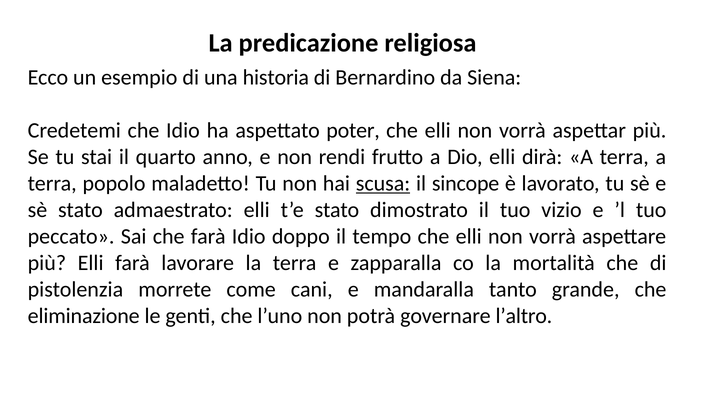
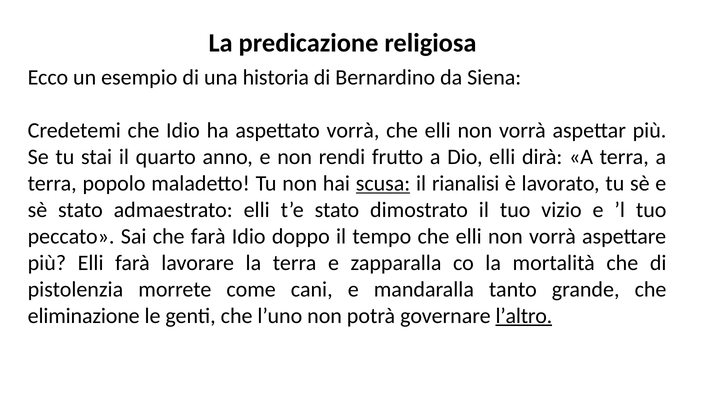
aspettato poter: poter -> vorrà
sincope: sincope -> rianalisi
l’altro underline: none -> present
